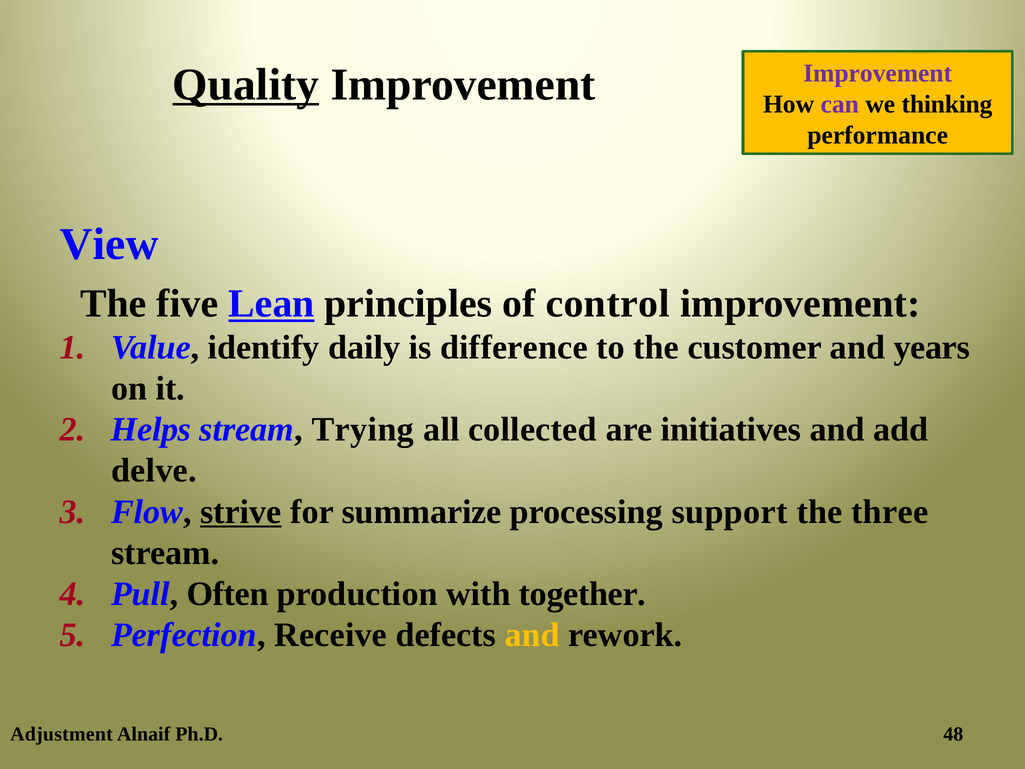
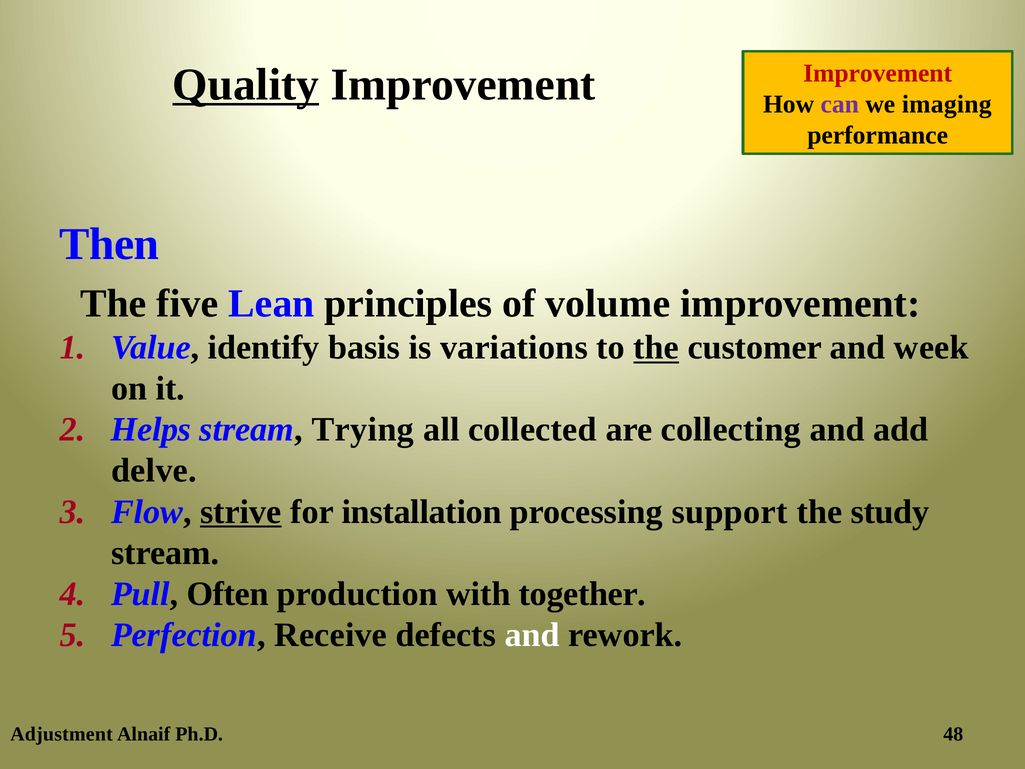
Improvement at (878, 74) colour: purple -> red
thinking: thinking -> imaging
View: View -> Then
Lean underline: present -> none
control: control -> volume
daily: daily -> basis
difference: difference -> variations
the at (656, 348) underline: none -> present
years: years -> week
initiatives: initiatives -> collecting
summarize: summarize -> installation
three: three -> study
and at (532, 635) colour: yellow -> white
